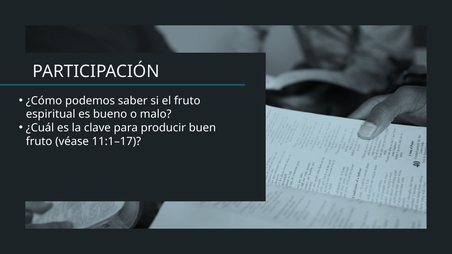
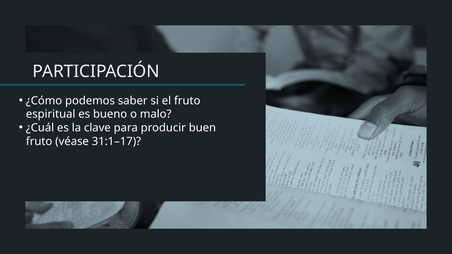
11:1–17: 11:1–17 -> 31:1–17
